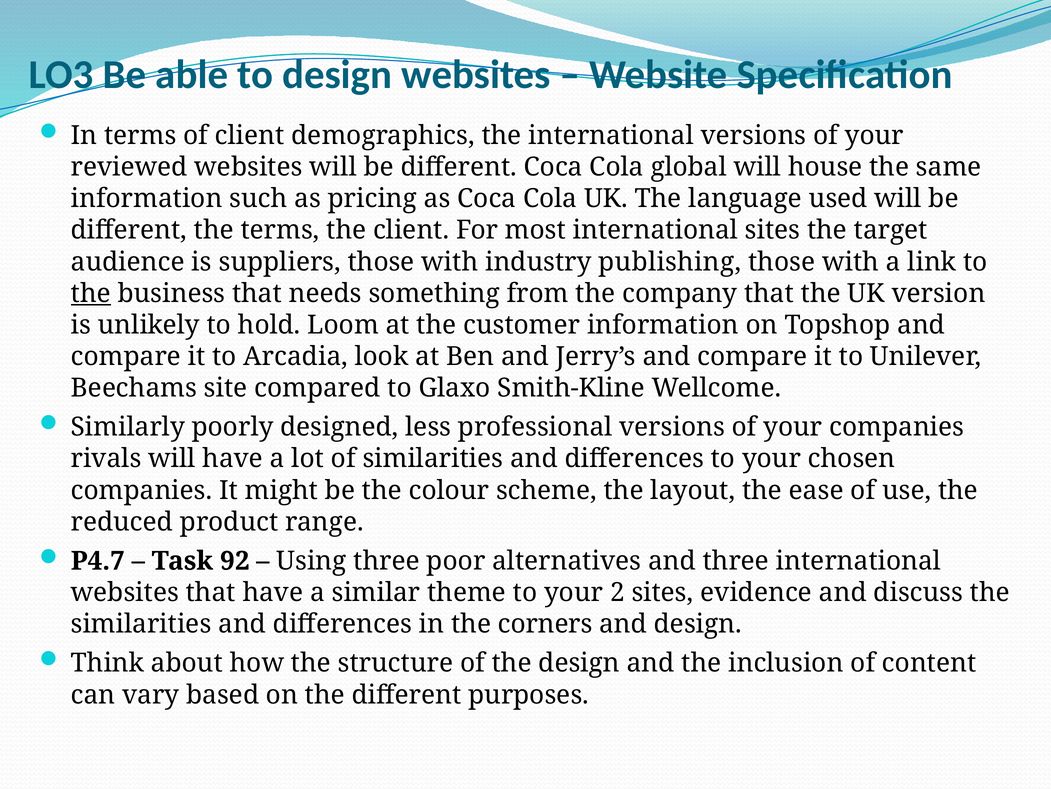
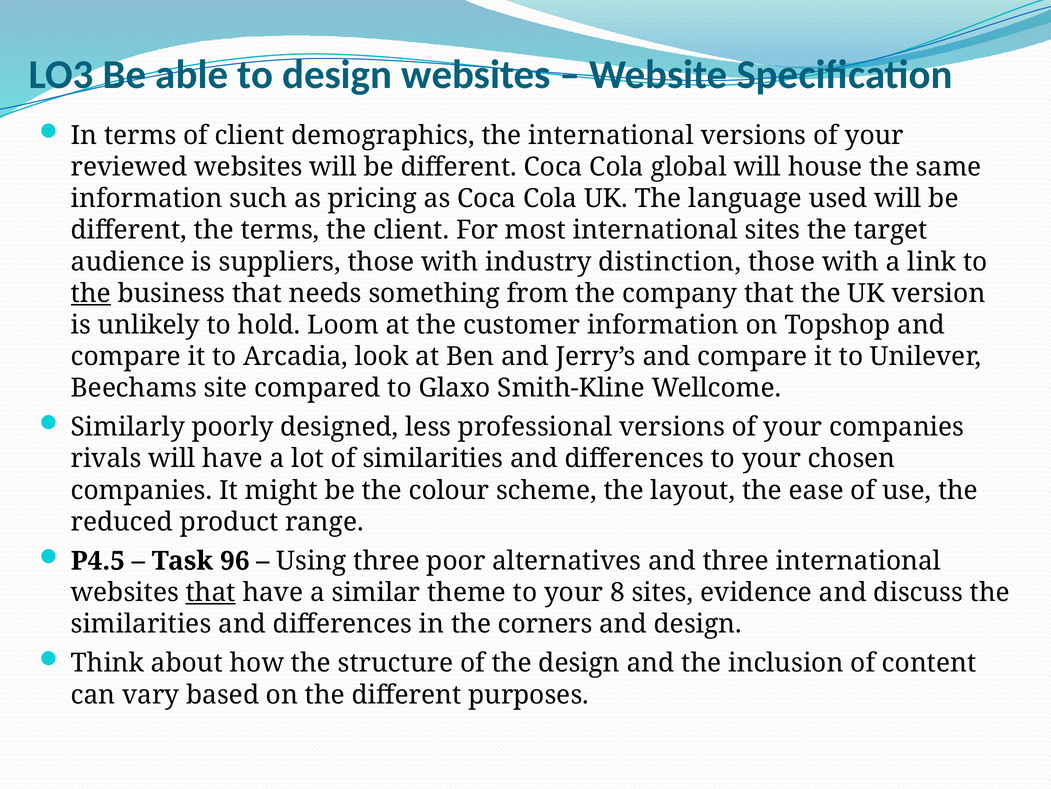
publishing: publishing -> distinction
P4.7: P4.7 -> P4.5
92: 92 -> 96
that at (211, 592) underline: none -> present
2: 2 -> 8
